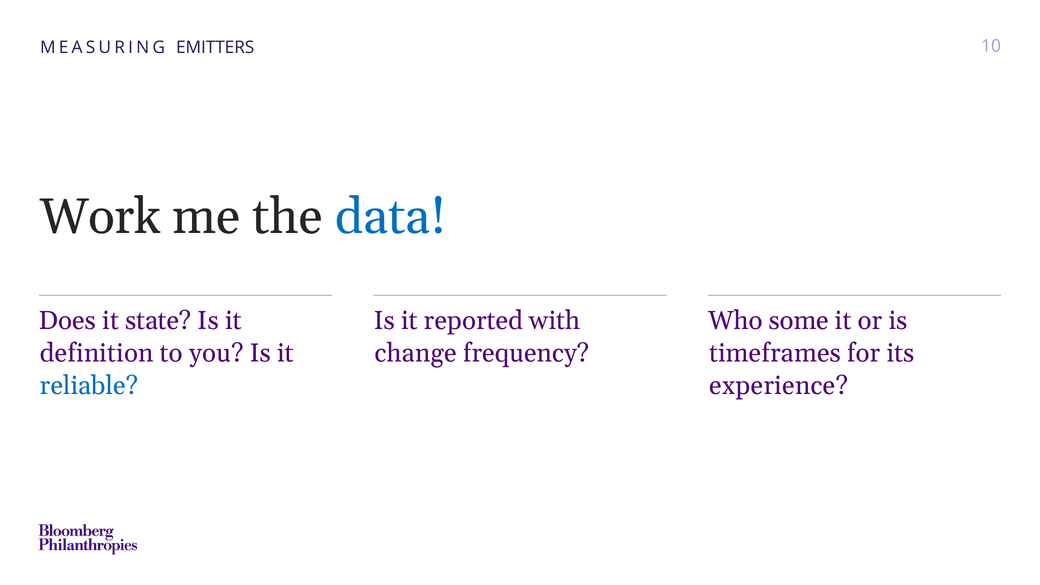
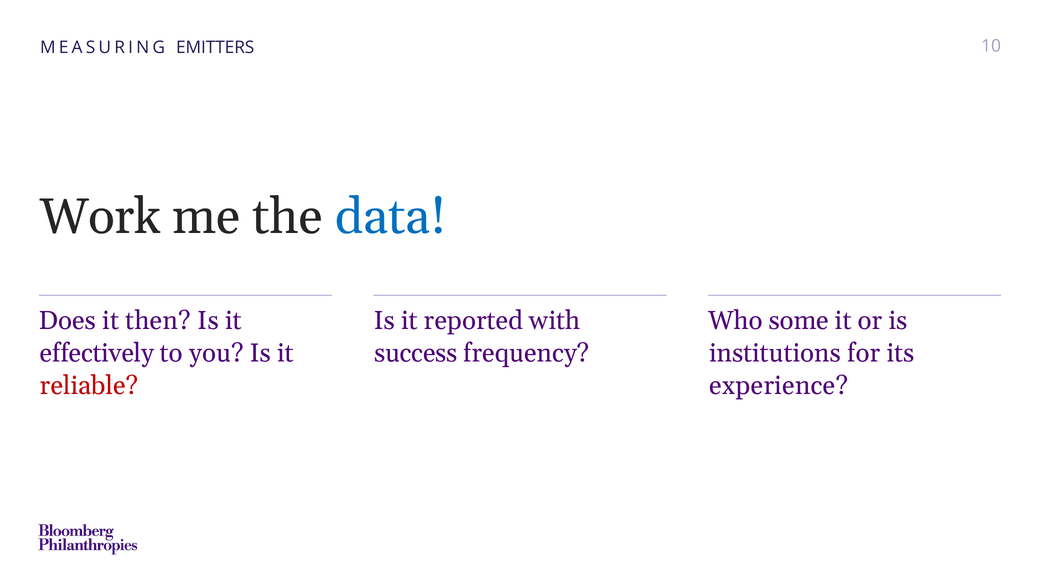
state: state -> then
definition: definition -> effectively
change: change -> success
timeframes: timeframes -> institutions
reliable colour: blue -> red
